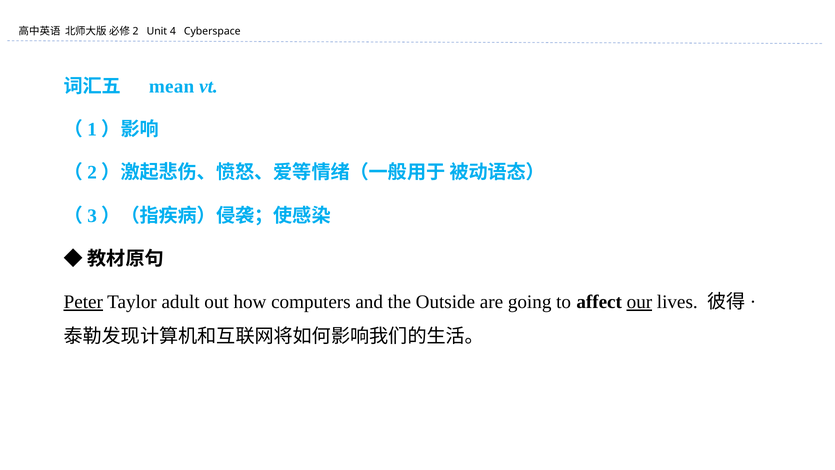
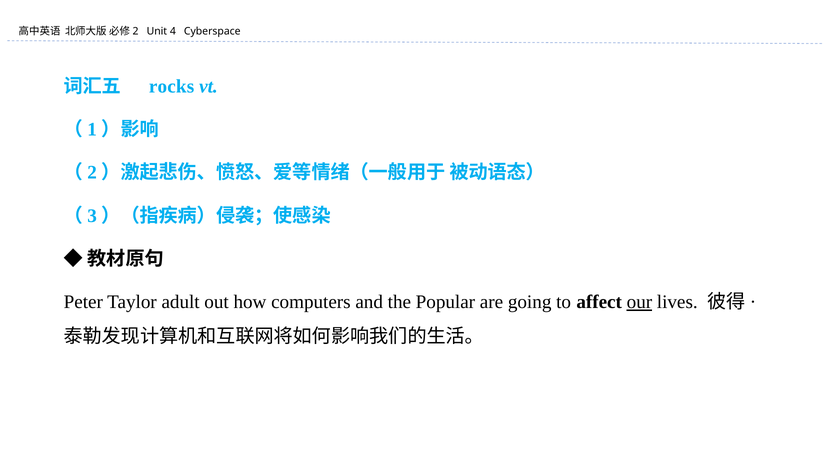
mean: mean -> rocks
Peter underline: present -> none
Outside: Outside -> Popular
